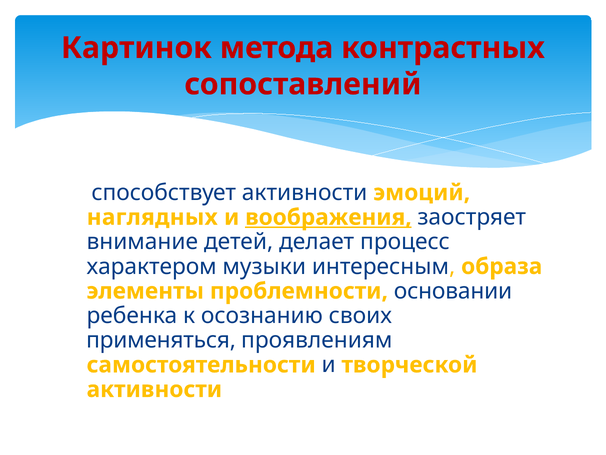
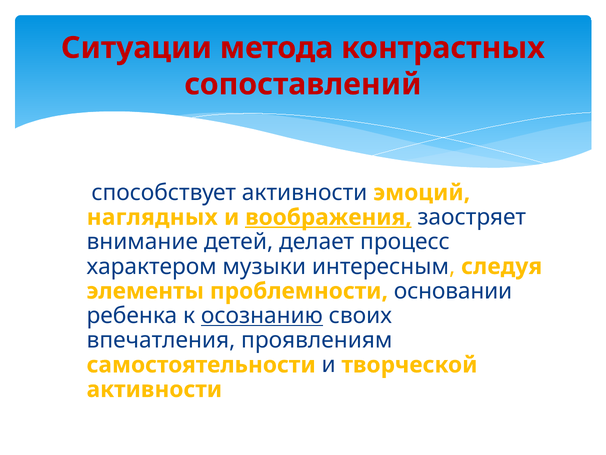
Картинок: Картинок -> Ситуации
образа: образа -> следуя
осознанию underline: none -> present
применяться: применяться -> впечатления
